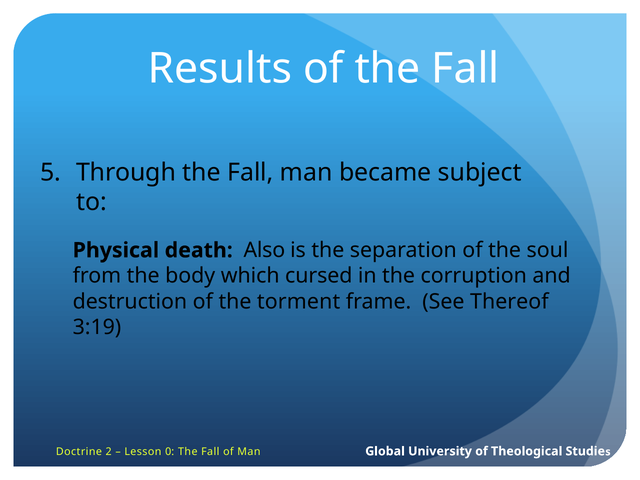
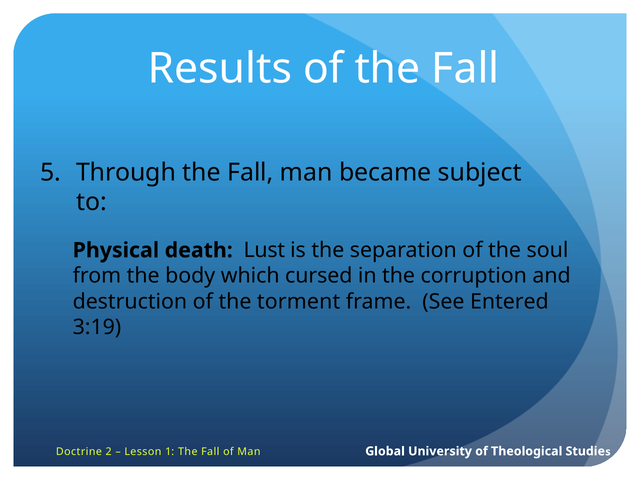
Also: Also -> Lust
Thereof: Thereof -> Entered
0: 0 -> 1
